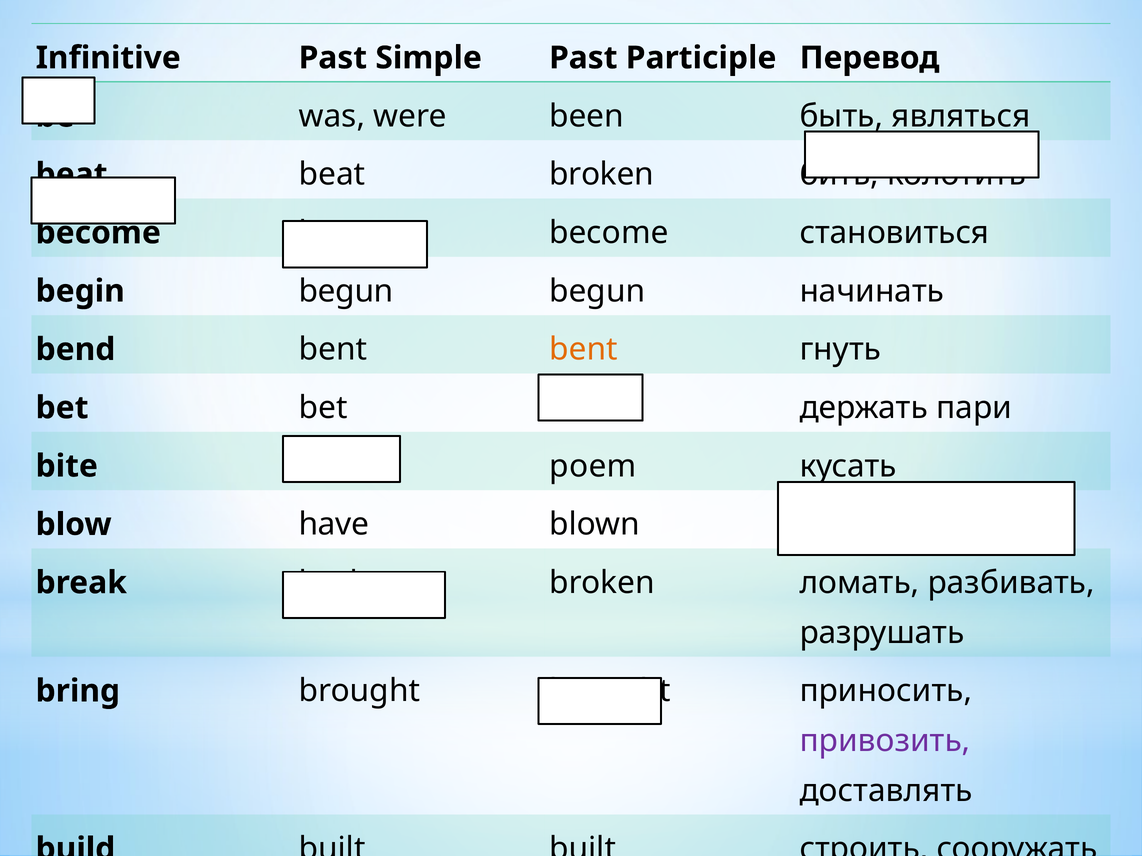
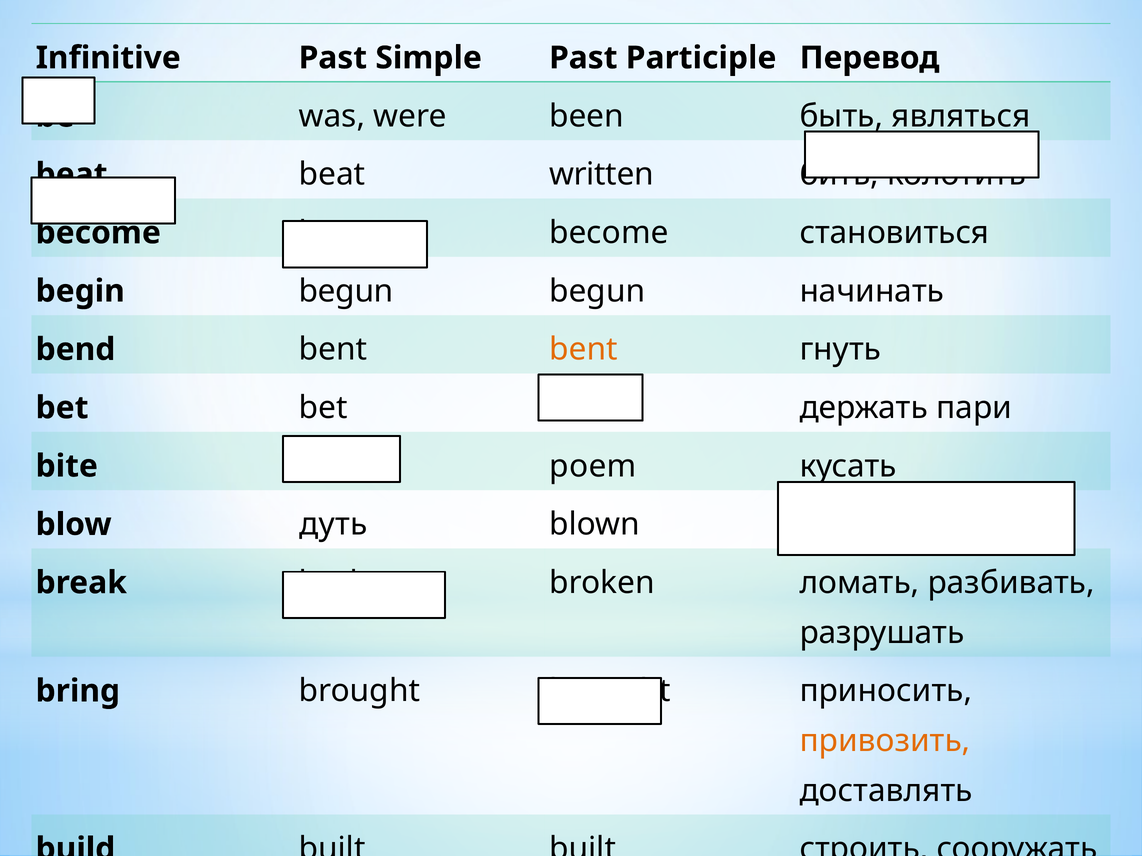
beat broken: broken -> written
blow have: have -> дуть
привозить colour: purple -> orange
